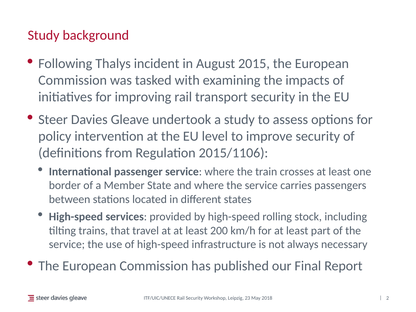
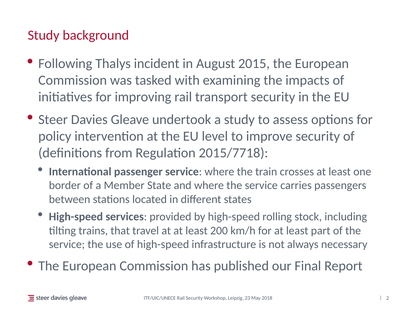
2015/1106: 2015/1106 -> 2015/7718
